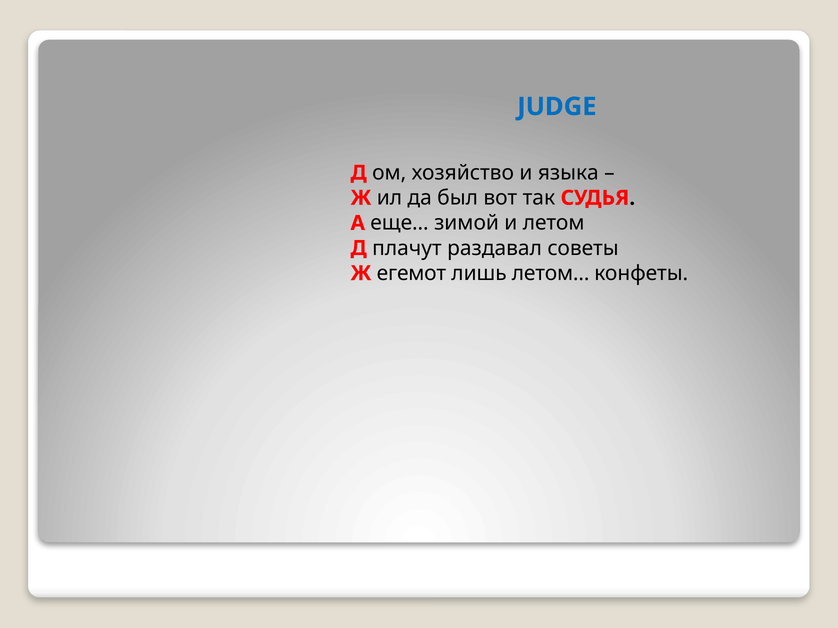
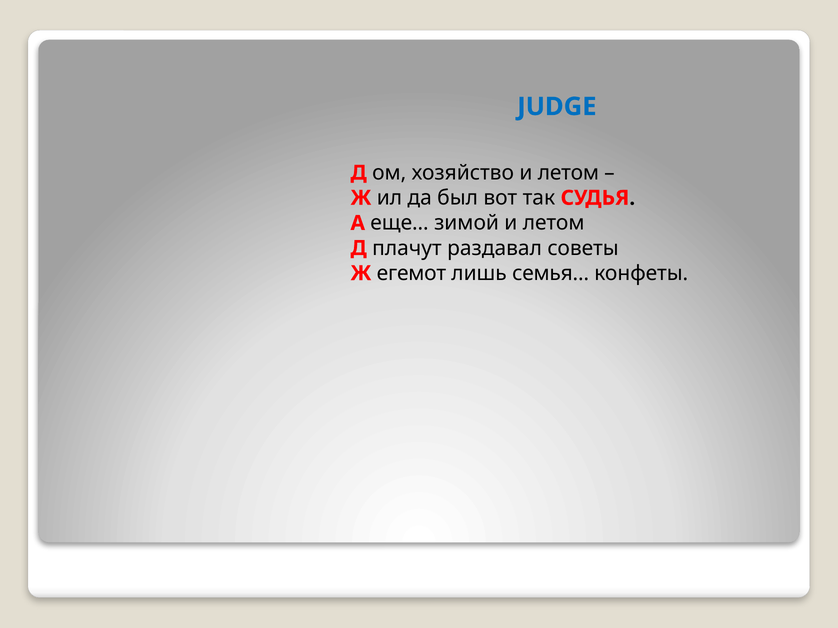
хозяйство и языка: языка -> летом
летом…: летом… -> семья…
